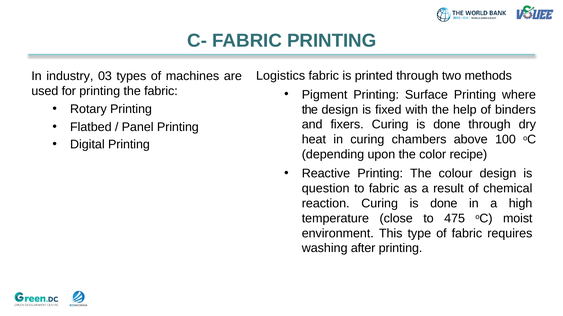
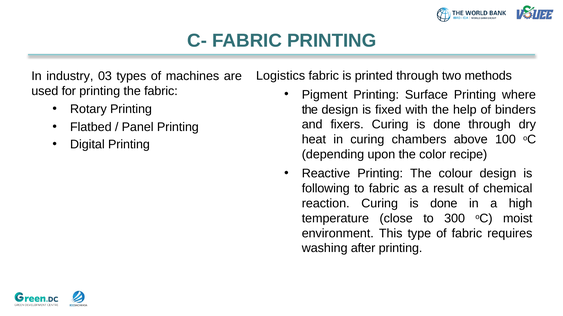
question: question -> following
475: 475 -> 300
